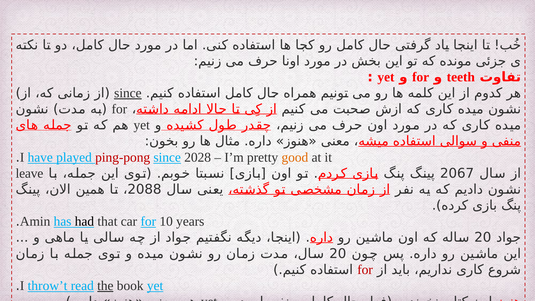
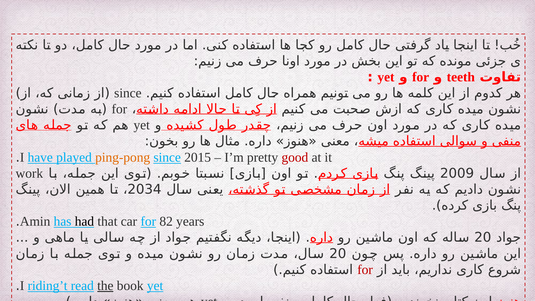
since at (128, 93) underline: present -> none
ping-pong colour: red -> orange
2028: 2028 -> 2015
good colour: orange -> red
leave: leave -> work
2067: 2067 -> 2009
2088: 2088 -> 2034
10: 10 -> 82
throw’t: throw’t -> riding’t
